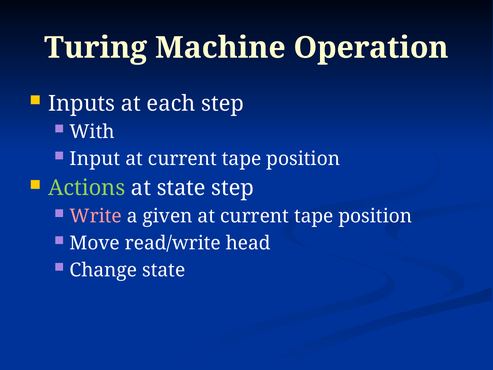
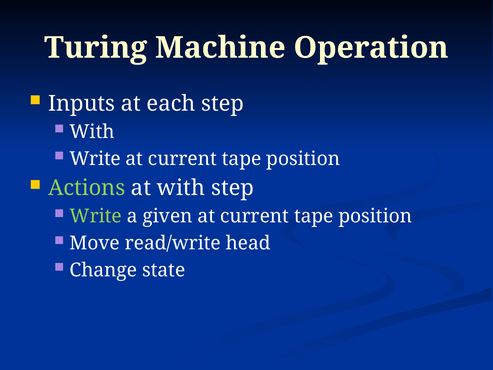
Input at (95, 159): Input -> Write
at state: state -> with
Write at (96, 216) colour: pink -> light green
